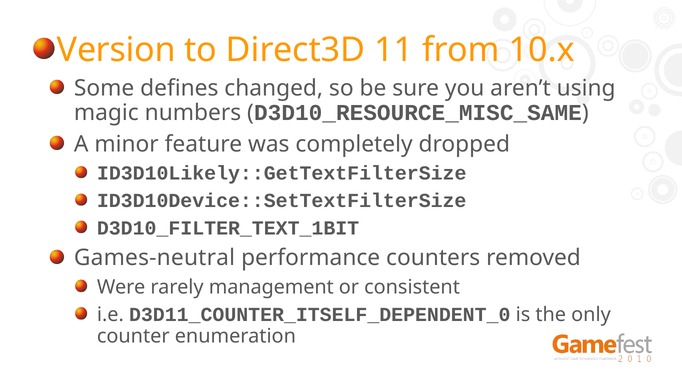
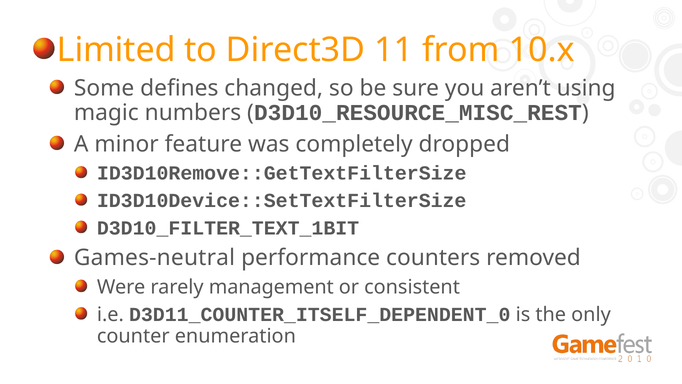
Version: Version -> Limited
D3D10_RESOURCE_MISC_SAME: D3D10_RESOURCE_MISC_SAME -> D3D10_RESOURCE_MISC_REST
ID3D10Likely::GetTextFilterSize: ID3D10Likely::GetTextFilterSize -> ID3D10Remove::GetTextFilterSize
